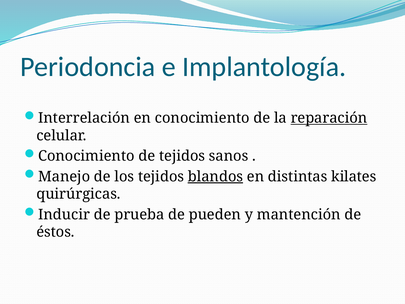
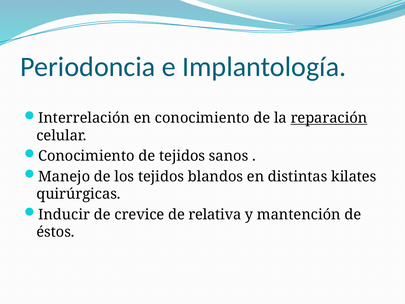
blandos underline: present -> none
prueba: prueba -> crevice
pueden: pueden -> relativa
